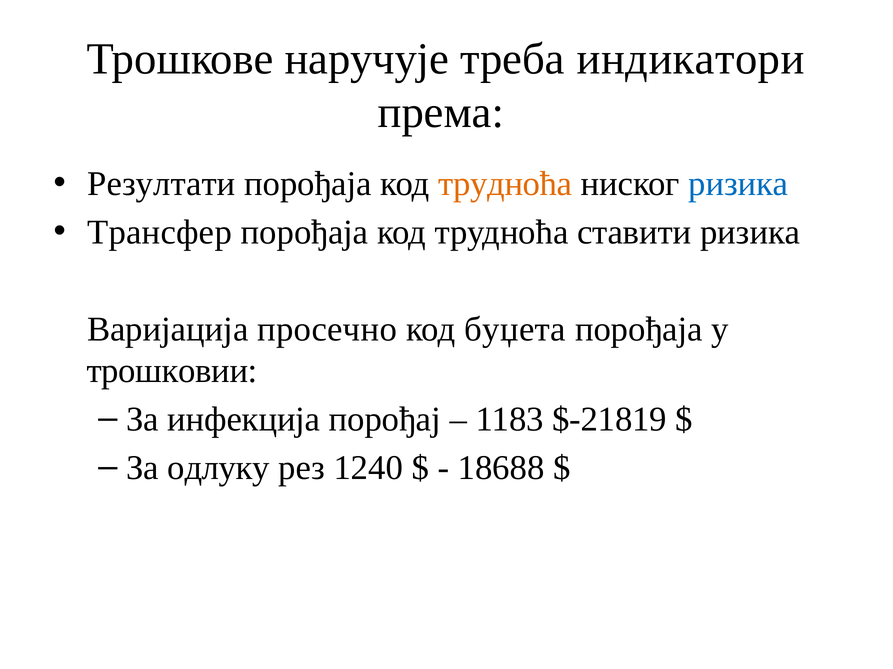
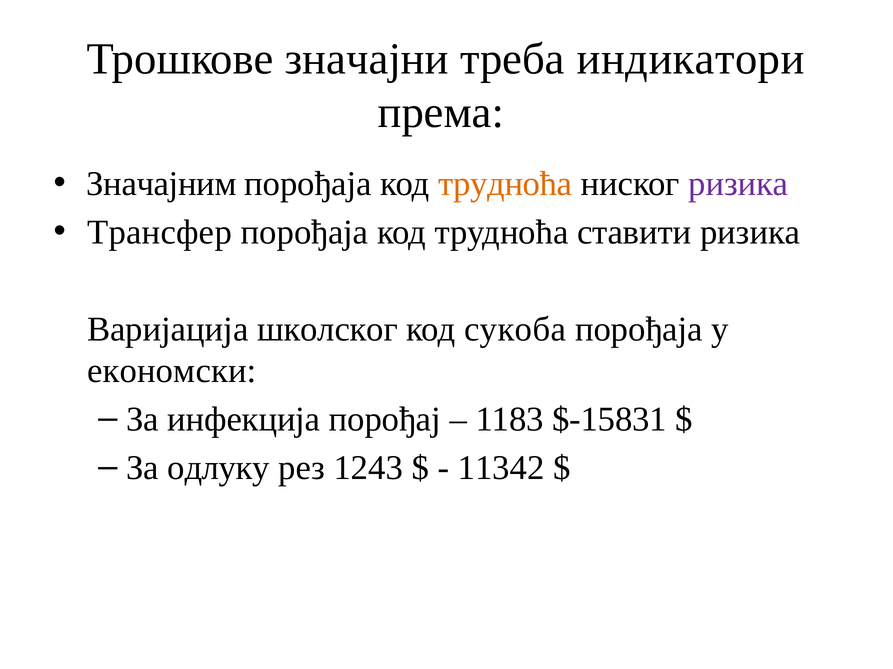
наручује: наручује -> значајни
Резултати: Резултати -> Значајним
ризика at (738, 184) colour: blue -> purple
просечно: просечно -> школског
буџета: буџета -> сукоба
трошковии: трошковии -> економски
$-21819: $-21819 -> $-15831
1240: 1240 -> 1243
18688: 18688 -> 11342
